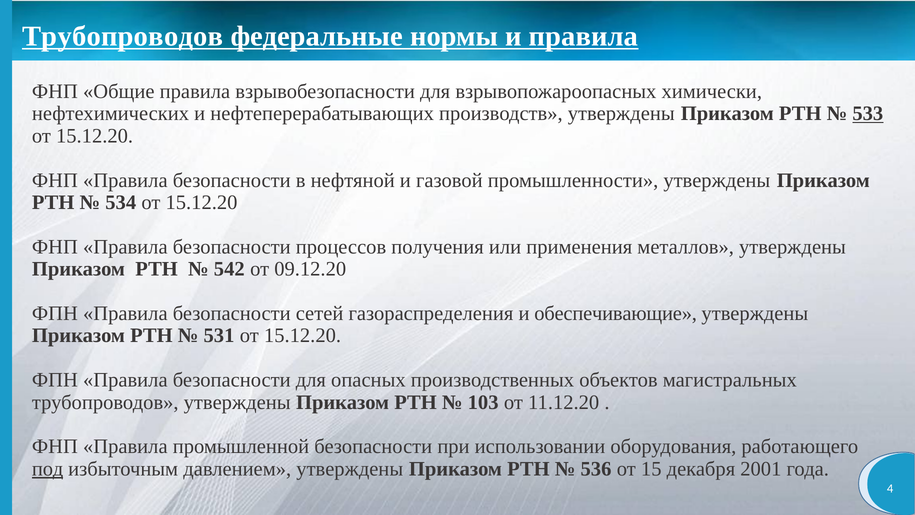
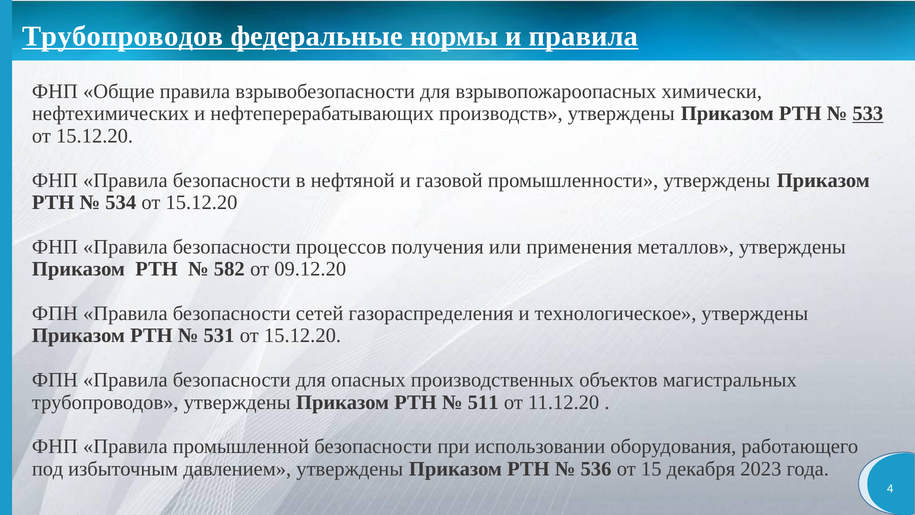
542: 542 -> 582
обеспечивающие: обеспечивающие -> технологическое
103: 103 -> 511
под underline: present -> none
2001: 2001 -> 2023
